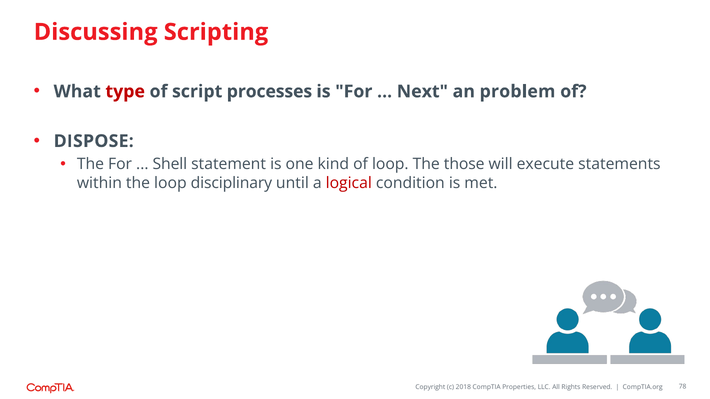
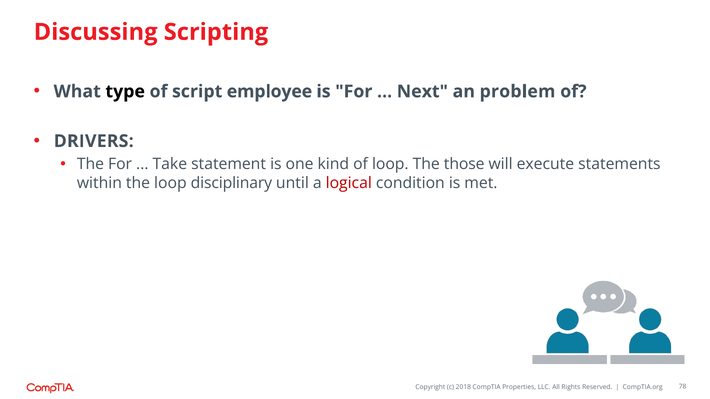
type colour: red -> black
processes: processes -> employee
DISPOSE: DISPOSE -> DRIVERS
Shell: Shell -> Take
